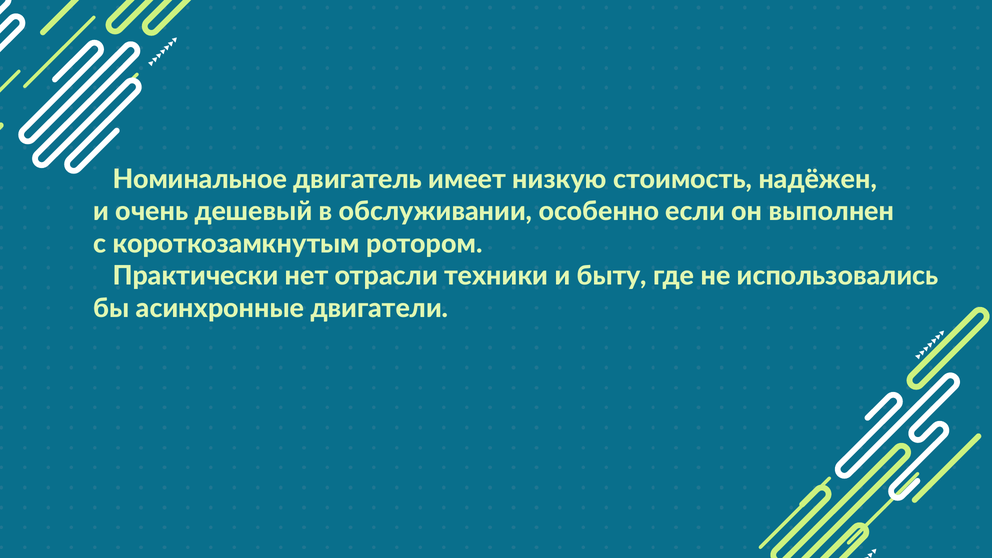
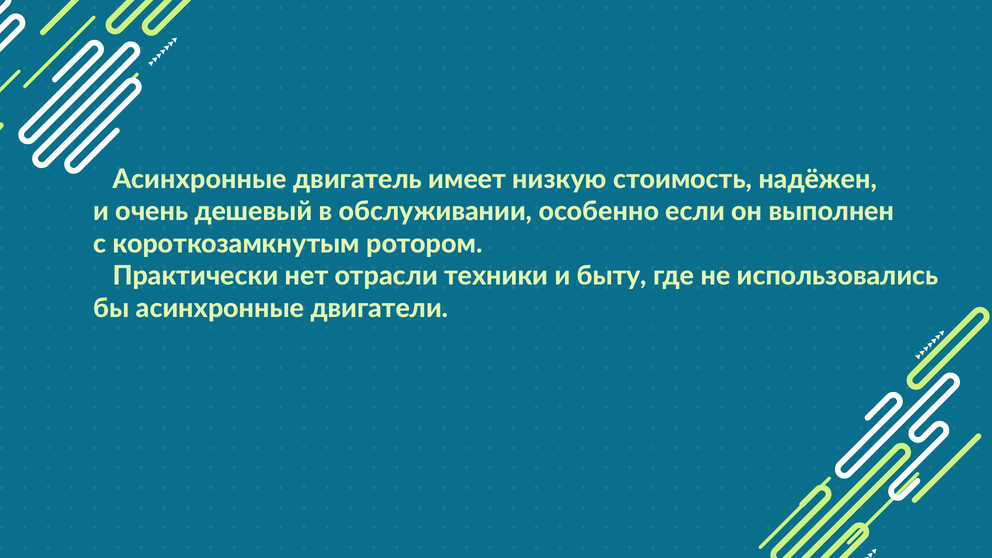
Номинальное at (200, 179): Номинальное -> Асинхронные
